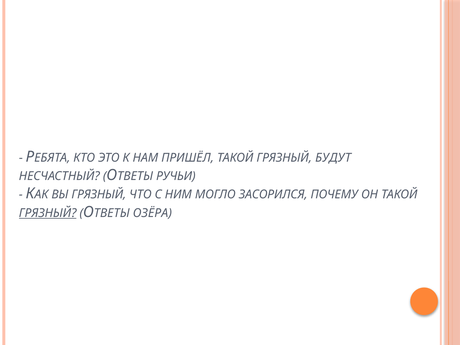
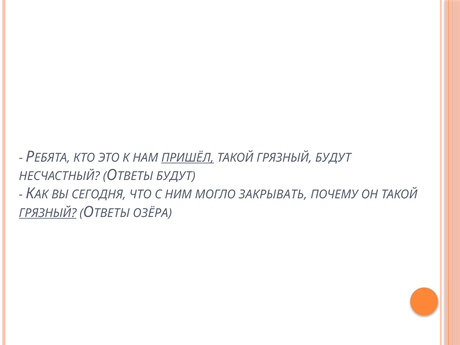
ПРИШЁЛ underline: none -> present
РУЧЬИ at (176, 176): РУЧЬИ -> БУДУТ
ВЫ ГРЯЗНЫЙ: ГРЯЗНЫЙ -> СЕГОДНЯ
ЗАСОРИЛСЯ: ЗАСОРИЛСЯ -> ЗАКРЫВАТЬ
